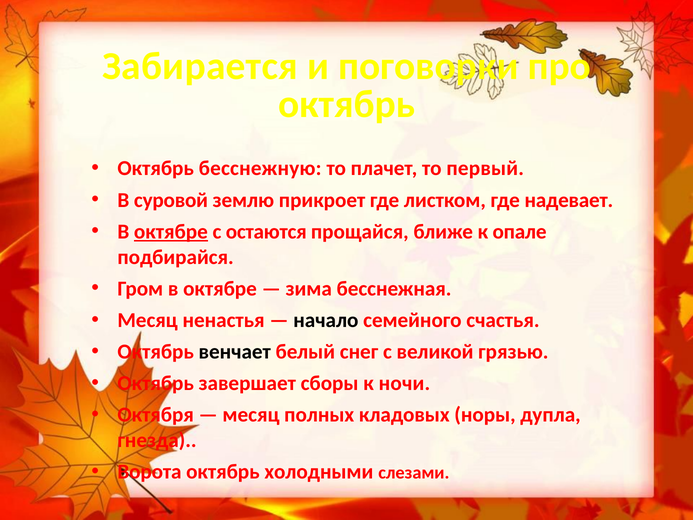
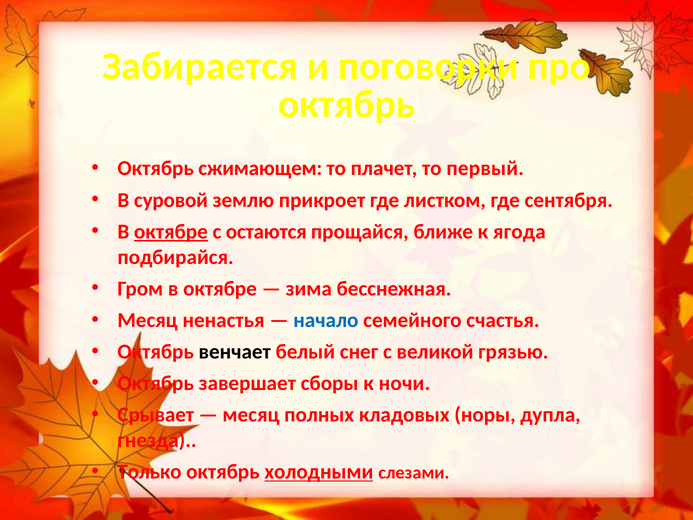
бесснежную: бесснежную -> сжимающем
надевает: надевает -> сентября
опале: опале -> ягода
начало colour: black -> blue
Октября: Октября -> Срывает
Ворота: Ворота -> Только
холодными underline: none -> present
